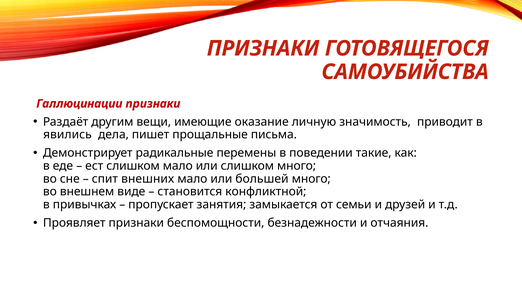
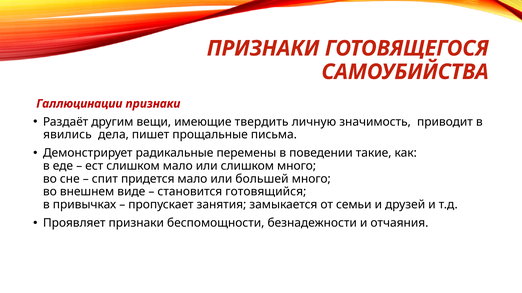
оказание: оказание -> твердить
внешних: внешних -> придется
конфликтной: конфликтной -> готовящийся
